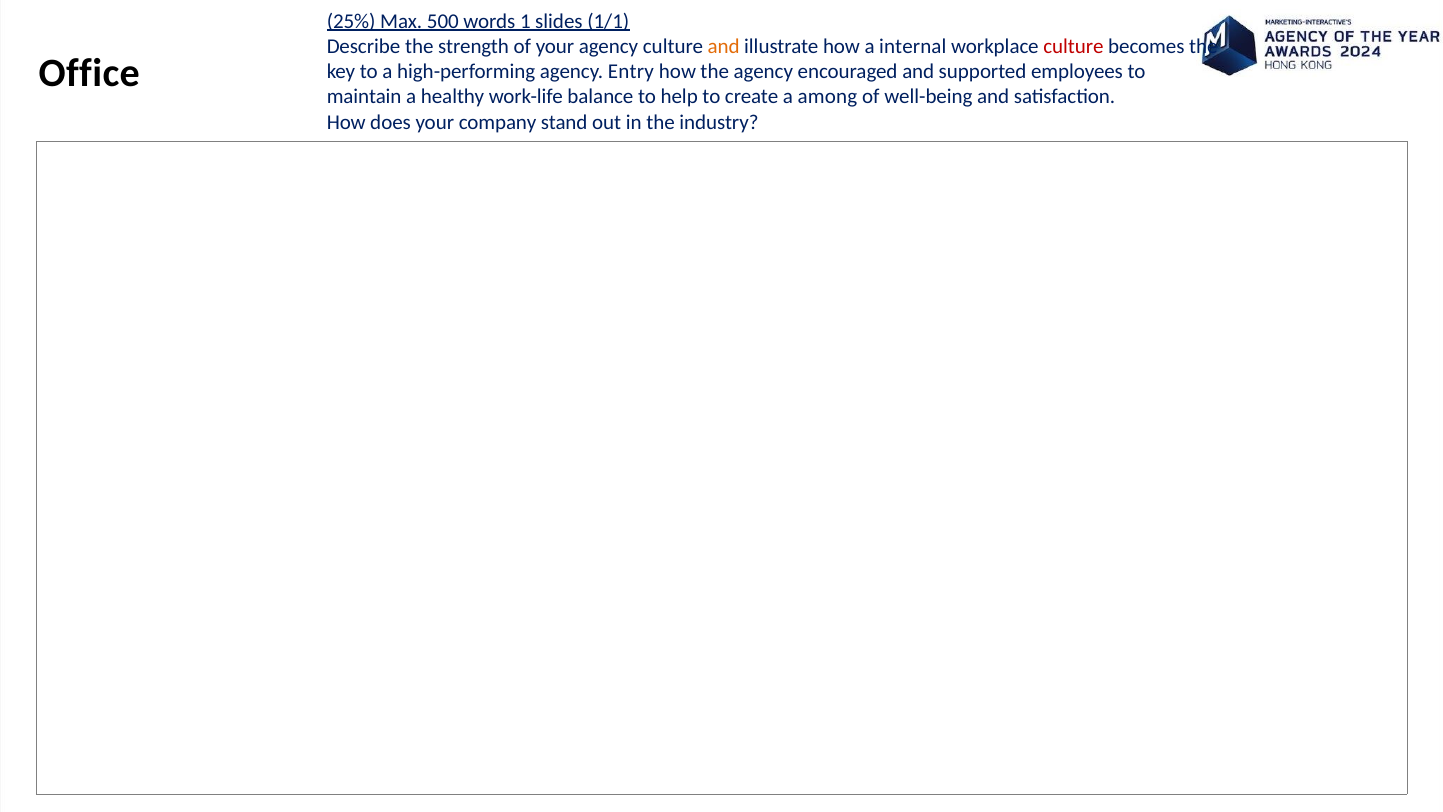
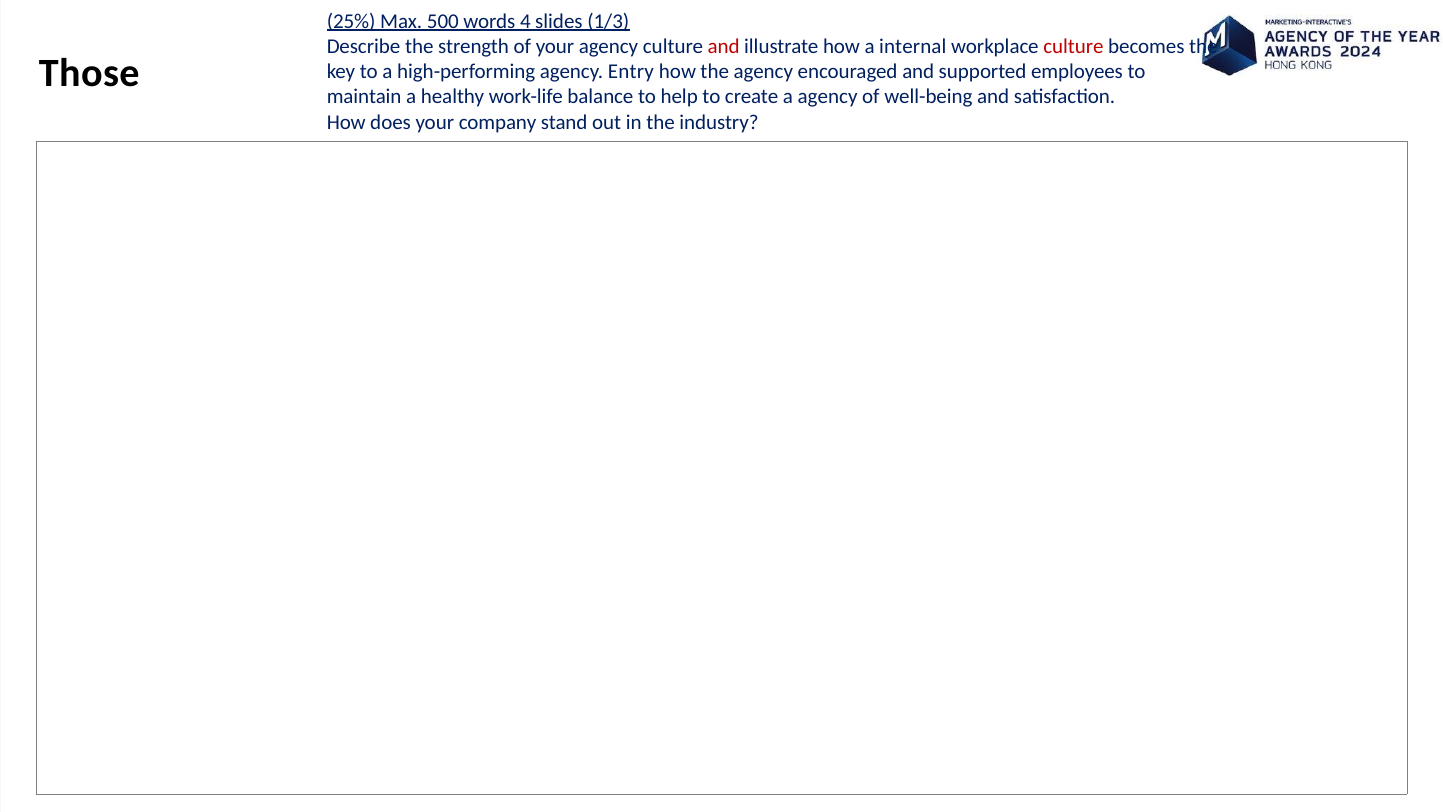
1: 1 -> 4
1/1: 1/1 -> 1/3
and at (724, 46) colour: orange -> red
Office: Office -> Those
a among: among -> agency
